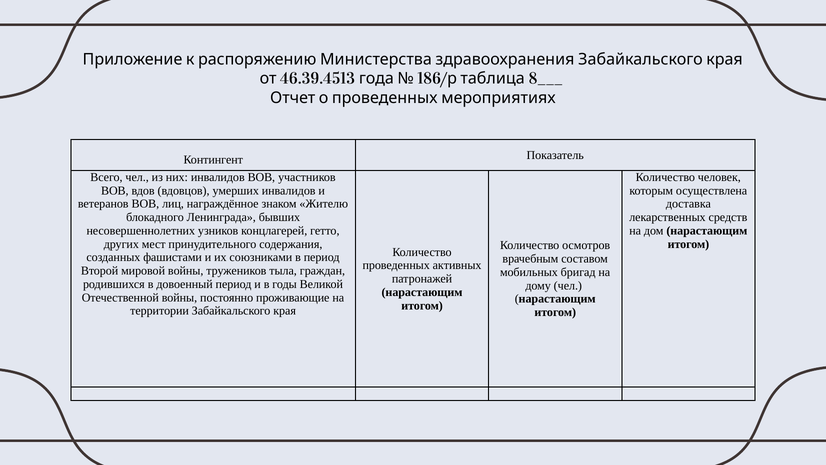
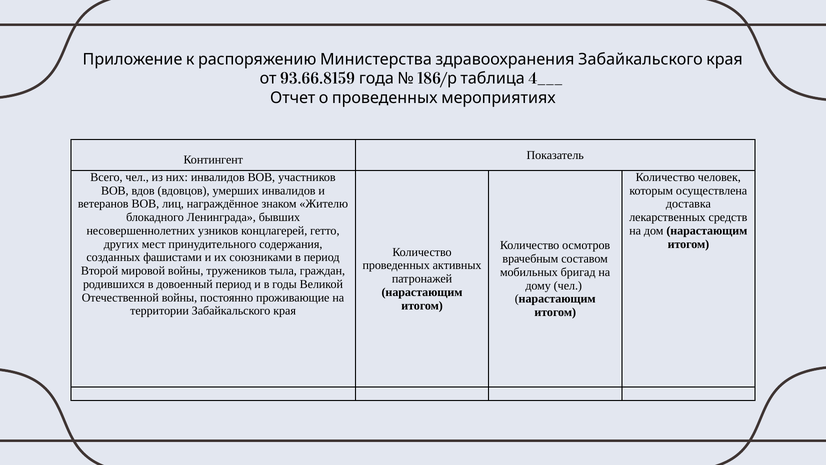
46.39.4513: 46.39.4513 -> 93.66.8159
8___: 8___ -> 4___
